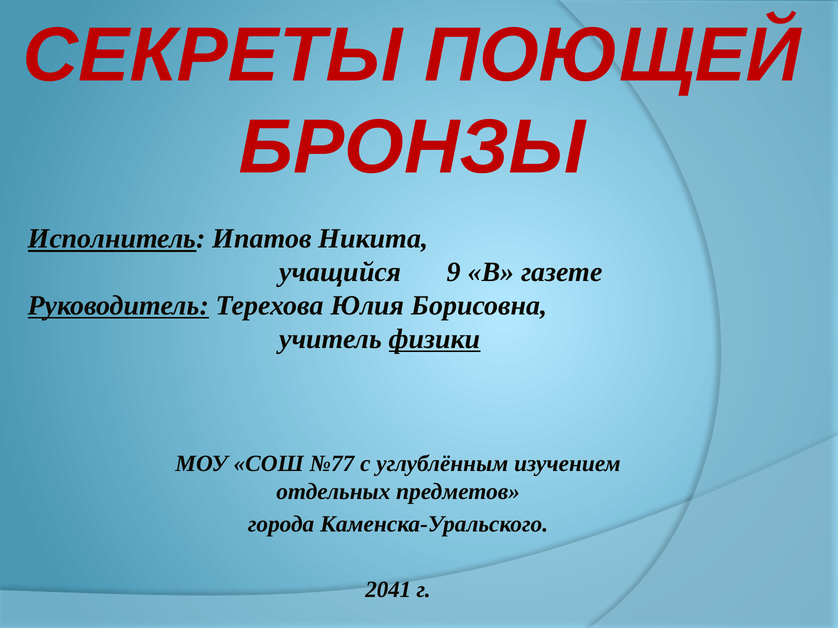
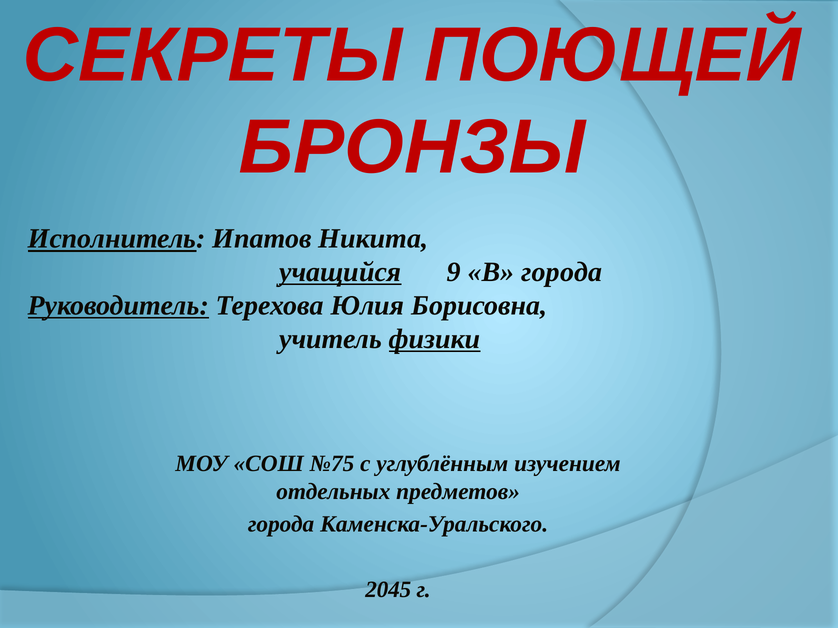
учащийся underline: none -> present
В газете: газете -> города
№77: №77 -> №75
2041: 2041 -> 2045
